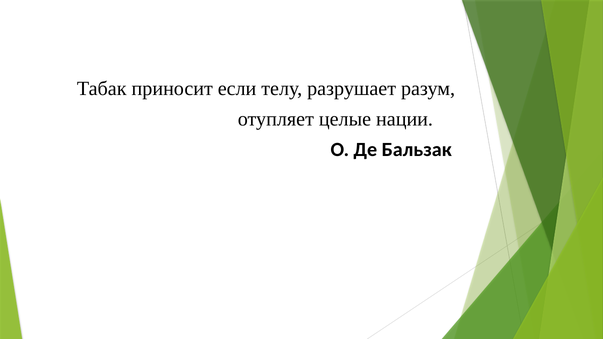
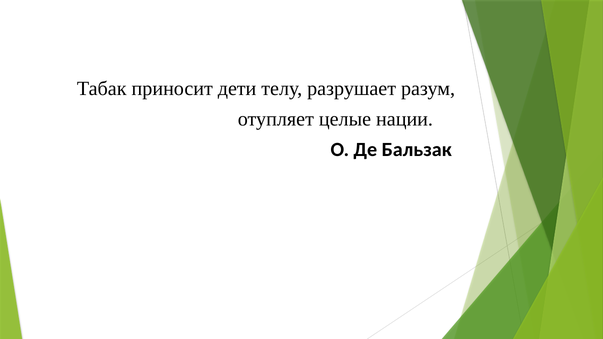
если: если -> дети
